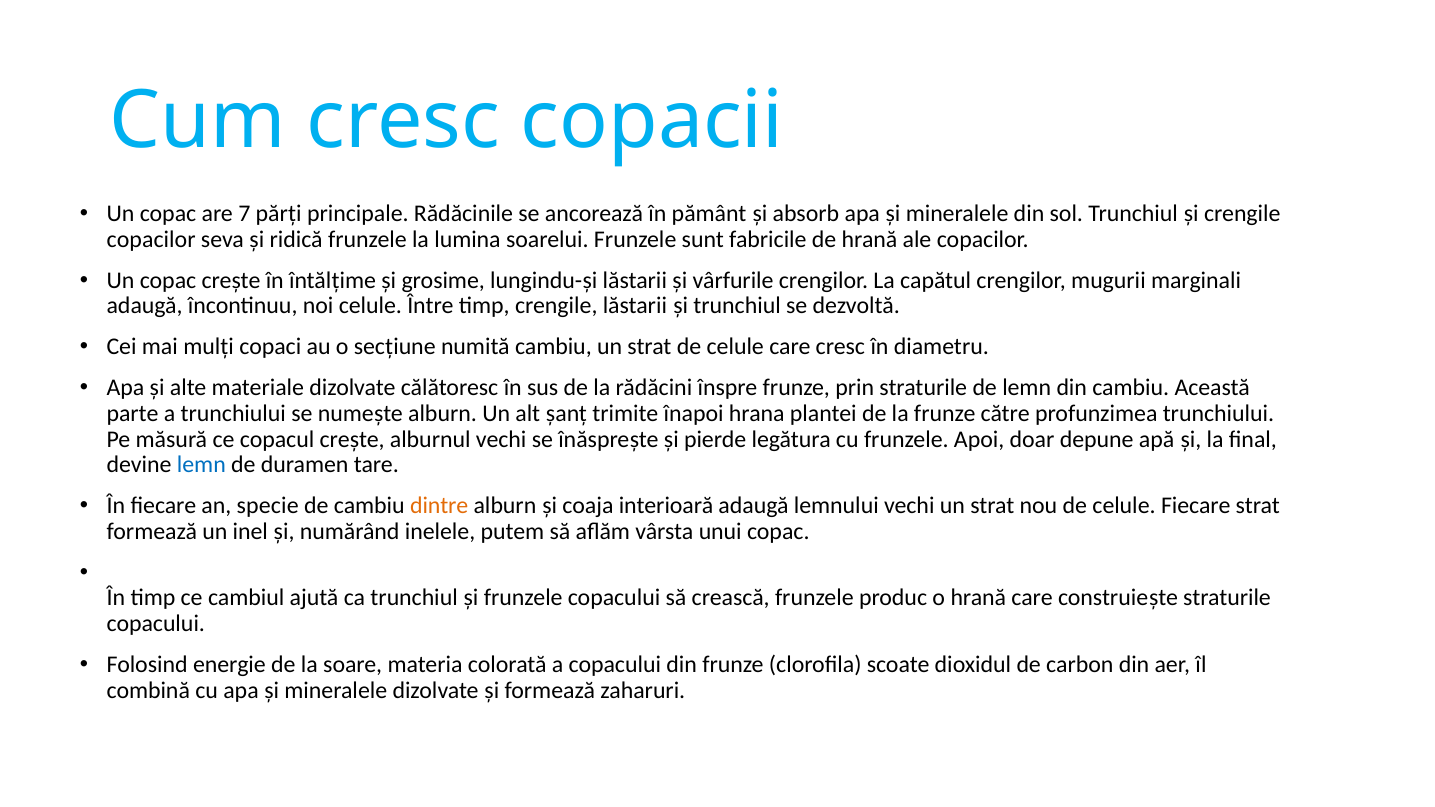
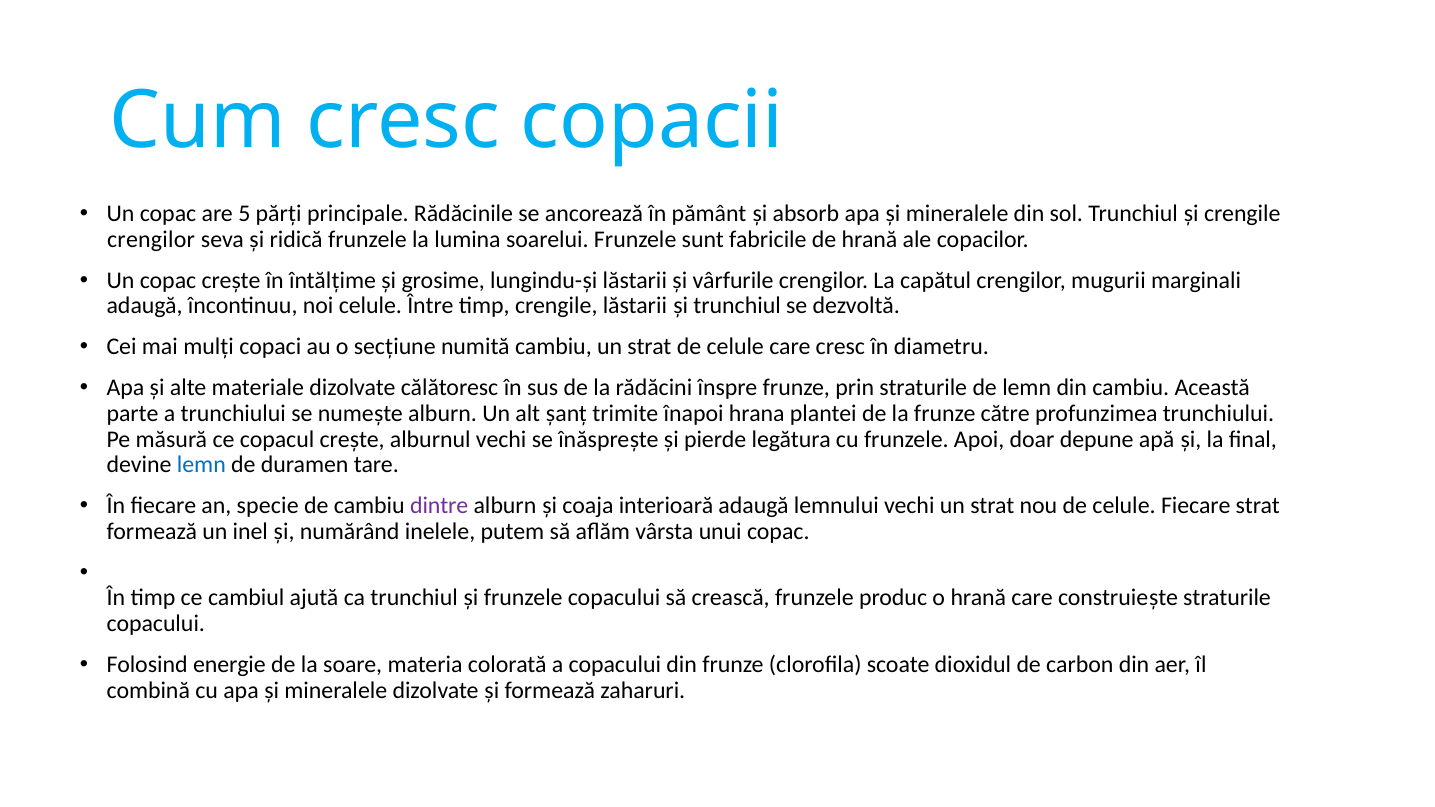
7: 7 -> 5
copacilor at (151, 240): copacilor -> crengilor
dintre colour: orange -> purple
